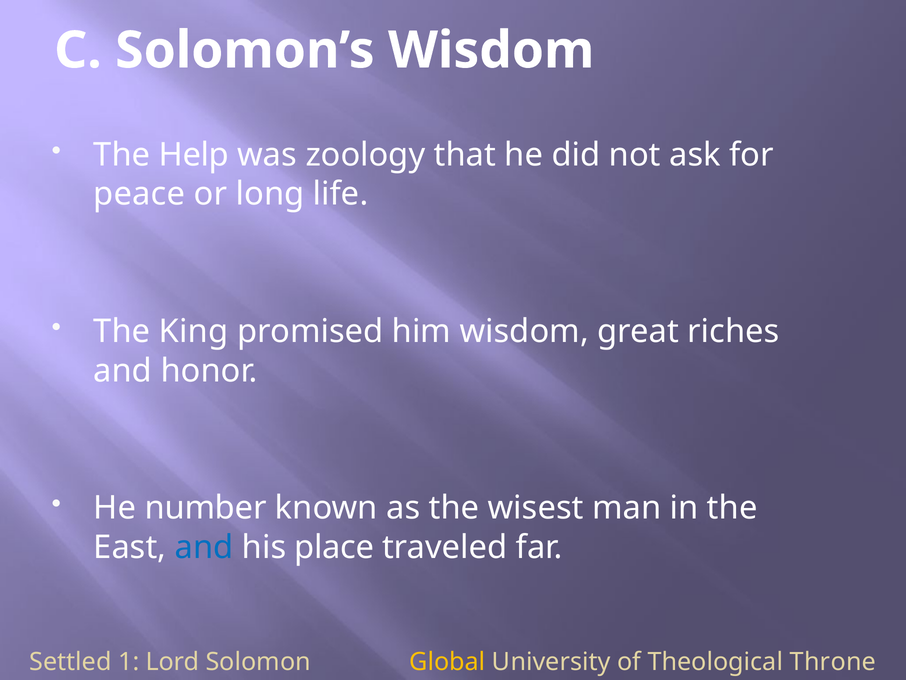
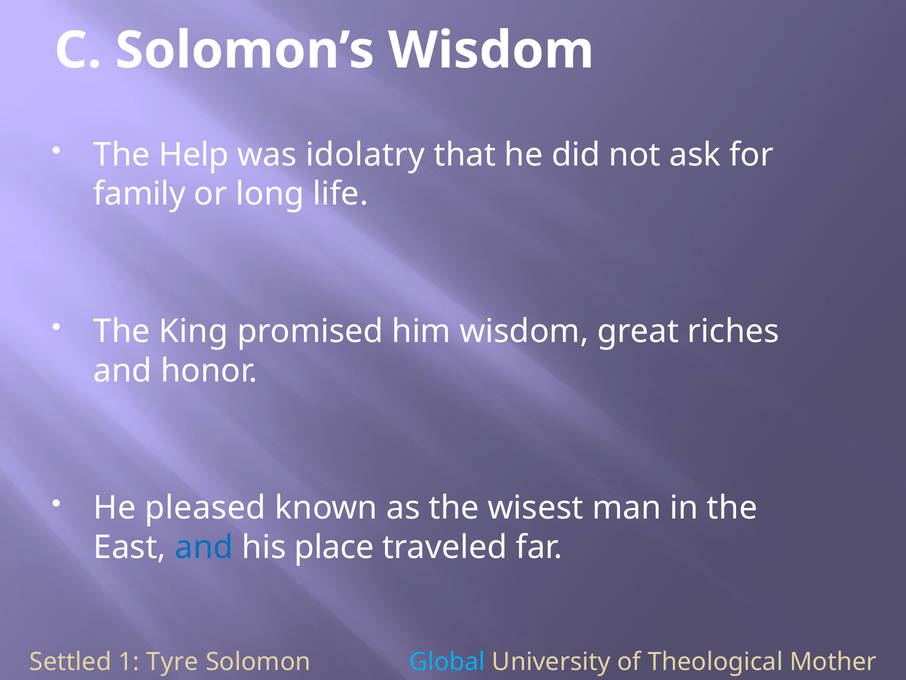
zoology: zoology -> idolatry
peace: peace -> family
number: number -> pleased
Lord: Lord -> Tyre
Global colour: yellow -> light blue
Throne: Throne -> Mother
